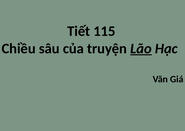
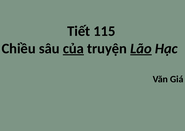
của underline: none -> present
